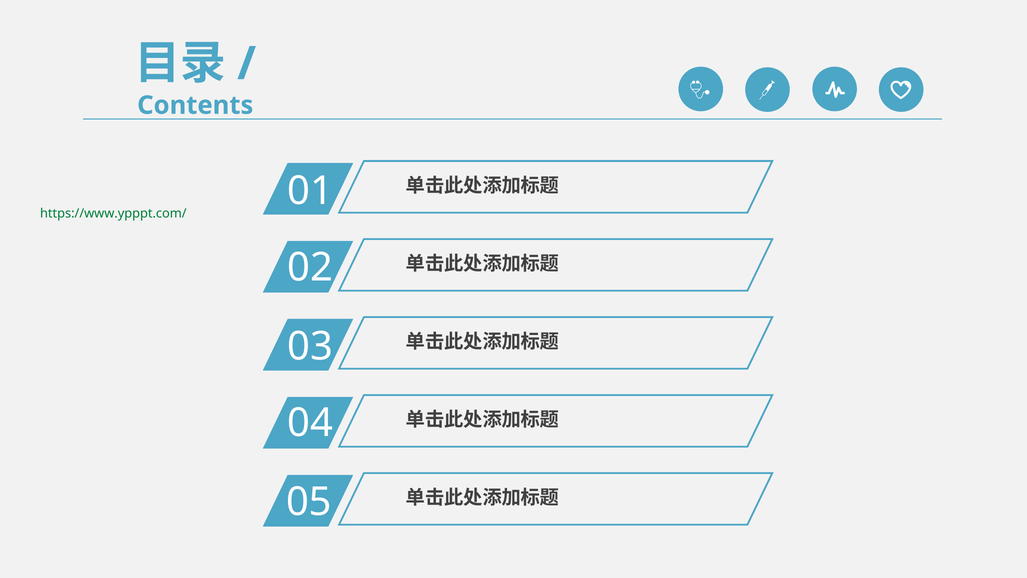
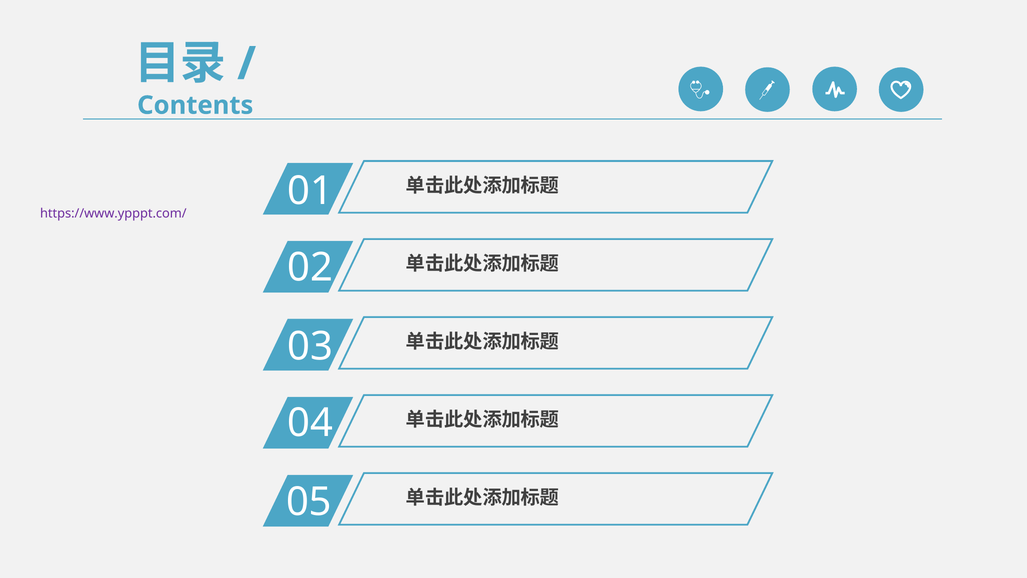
https://www.ypppt.com/ colour: green -> purple
